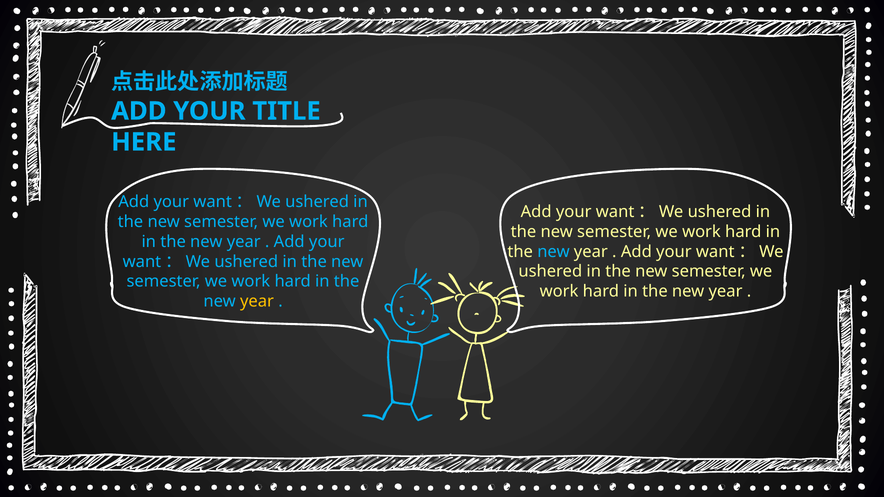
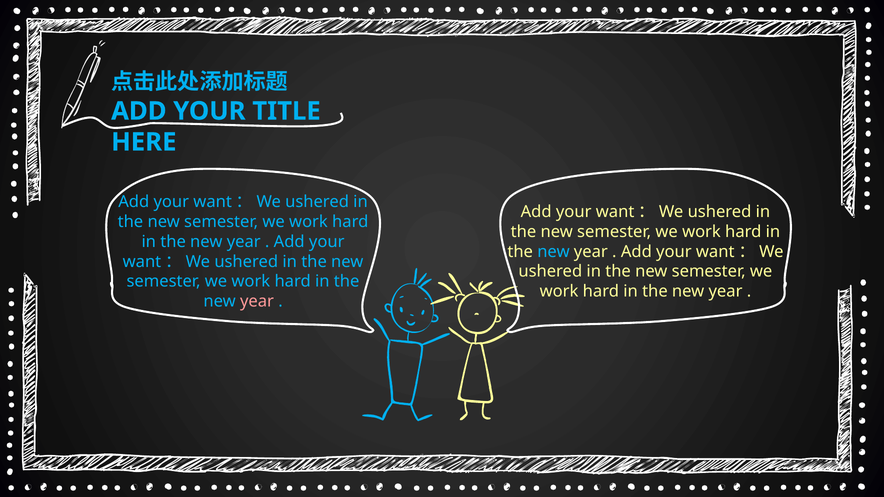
year at (257, 301) colour: yellow -> pink
